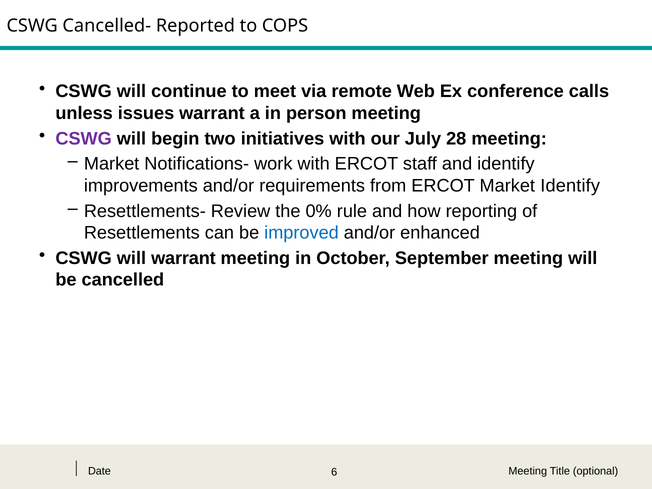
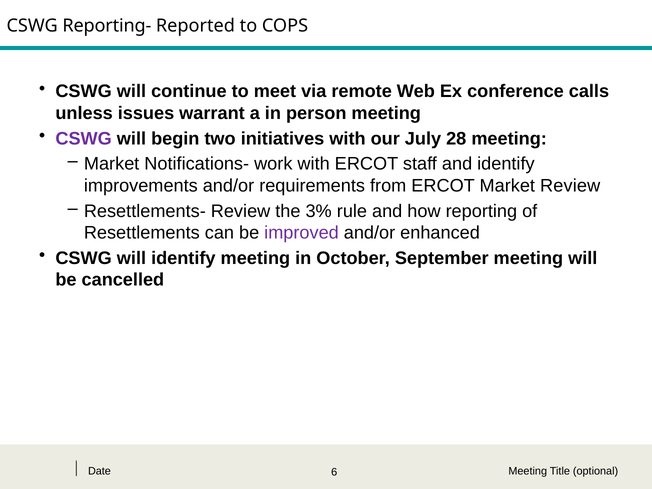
Cancelled-: Cancelled- -> Reporting-
Market Identify: Identify -> Review
0%: 0% -> 3%
improved colour: blue -> purple
will warrant: warrant -> identify
